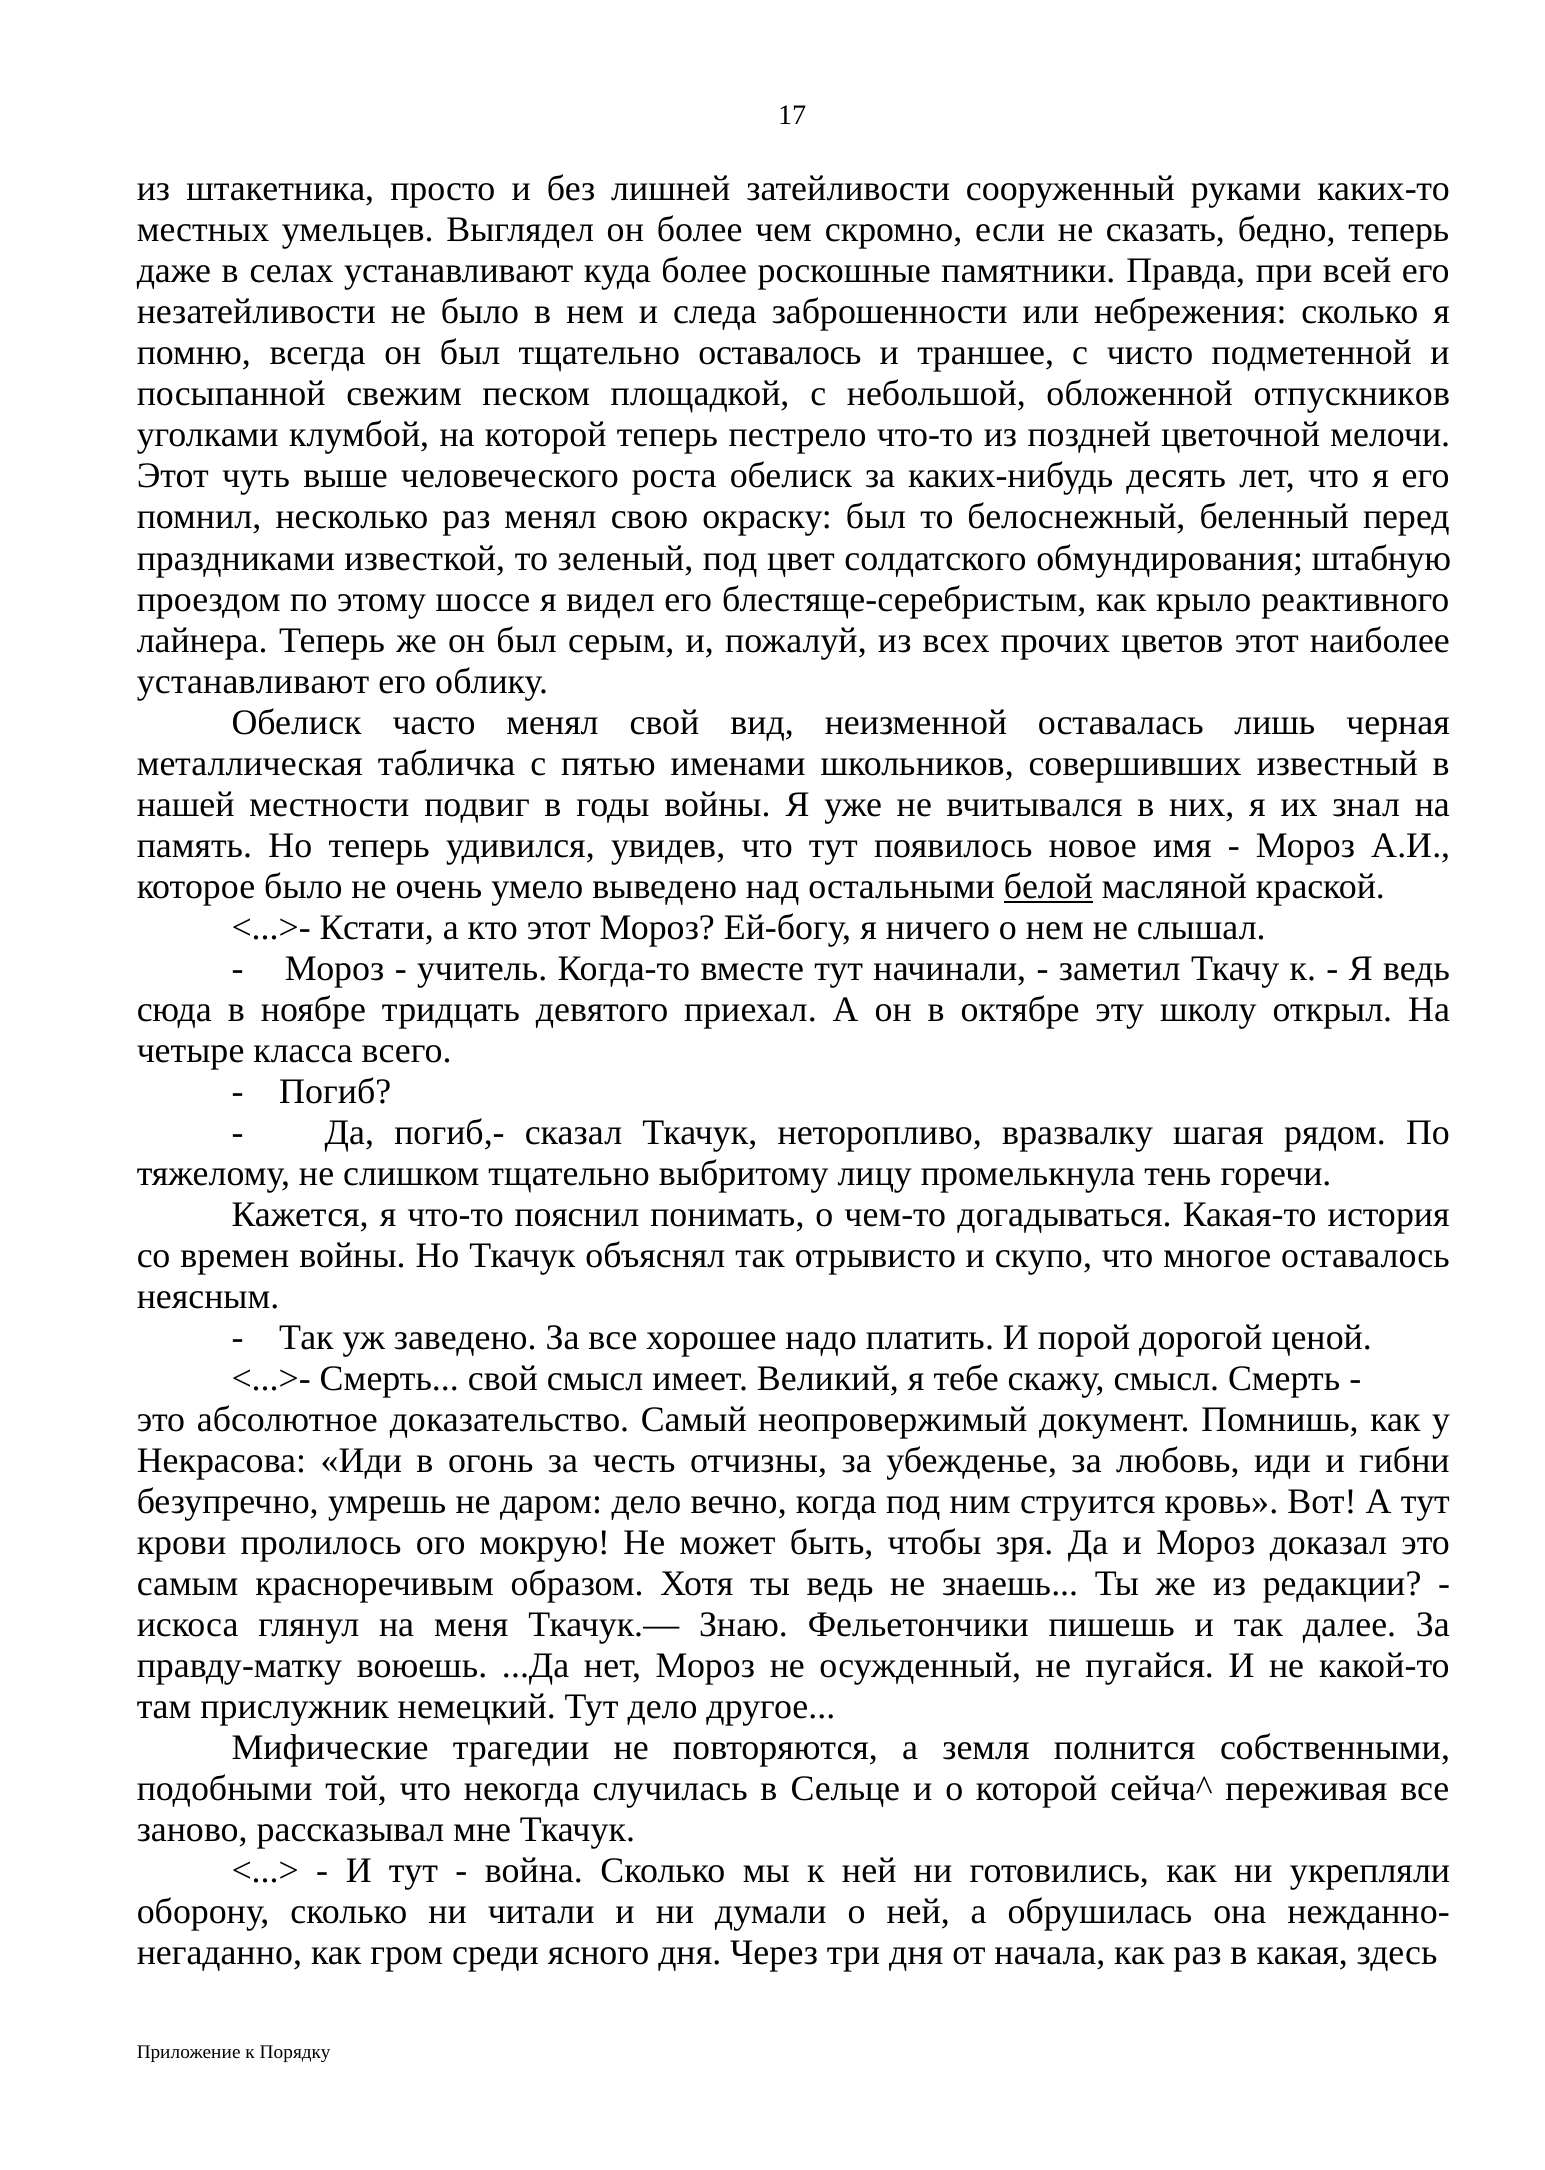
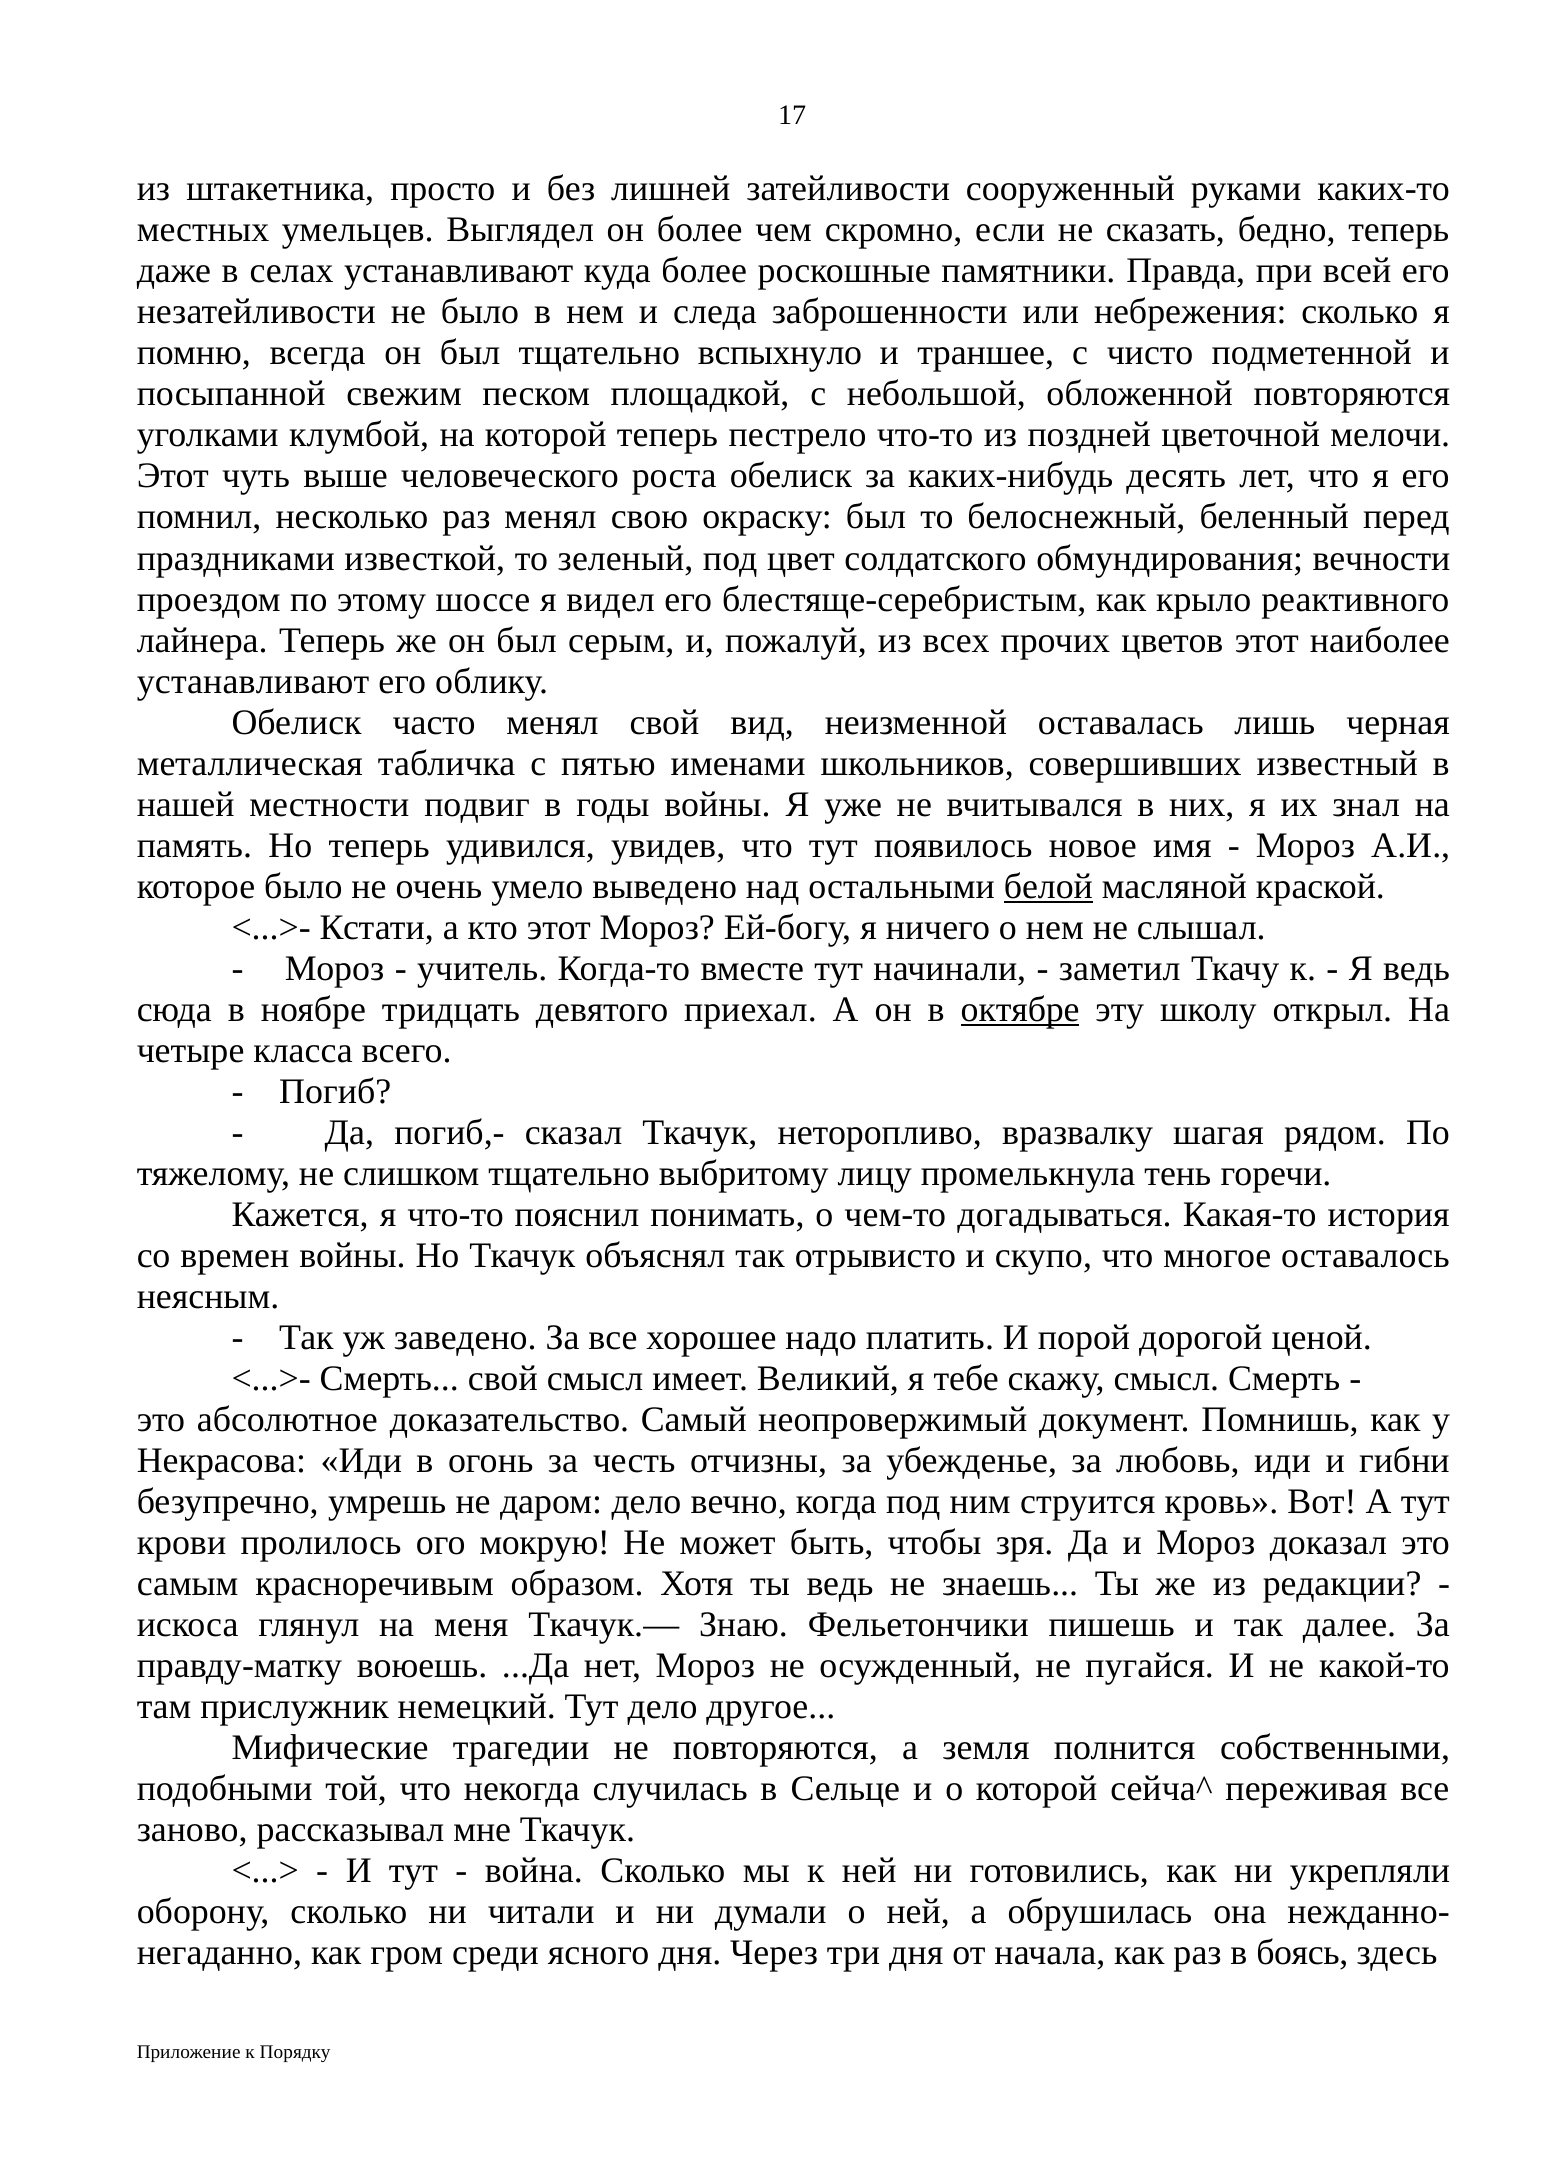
тщательно оставалось: оставалось -> вспыхнуло
обложенной отпускников: отпускников -> повторяются
штабную: штабную -> вечности
октябре underline: none -> present
какая: какая -> боясь
